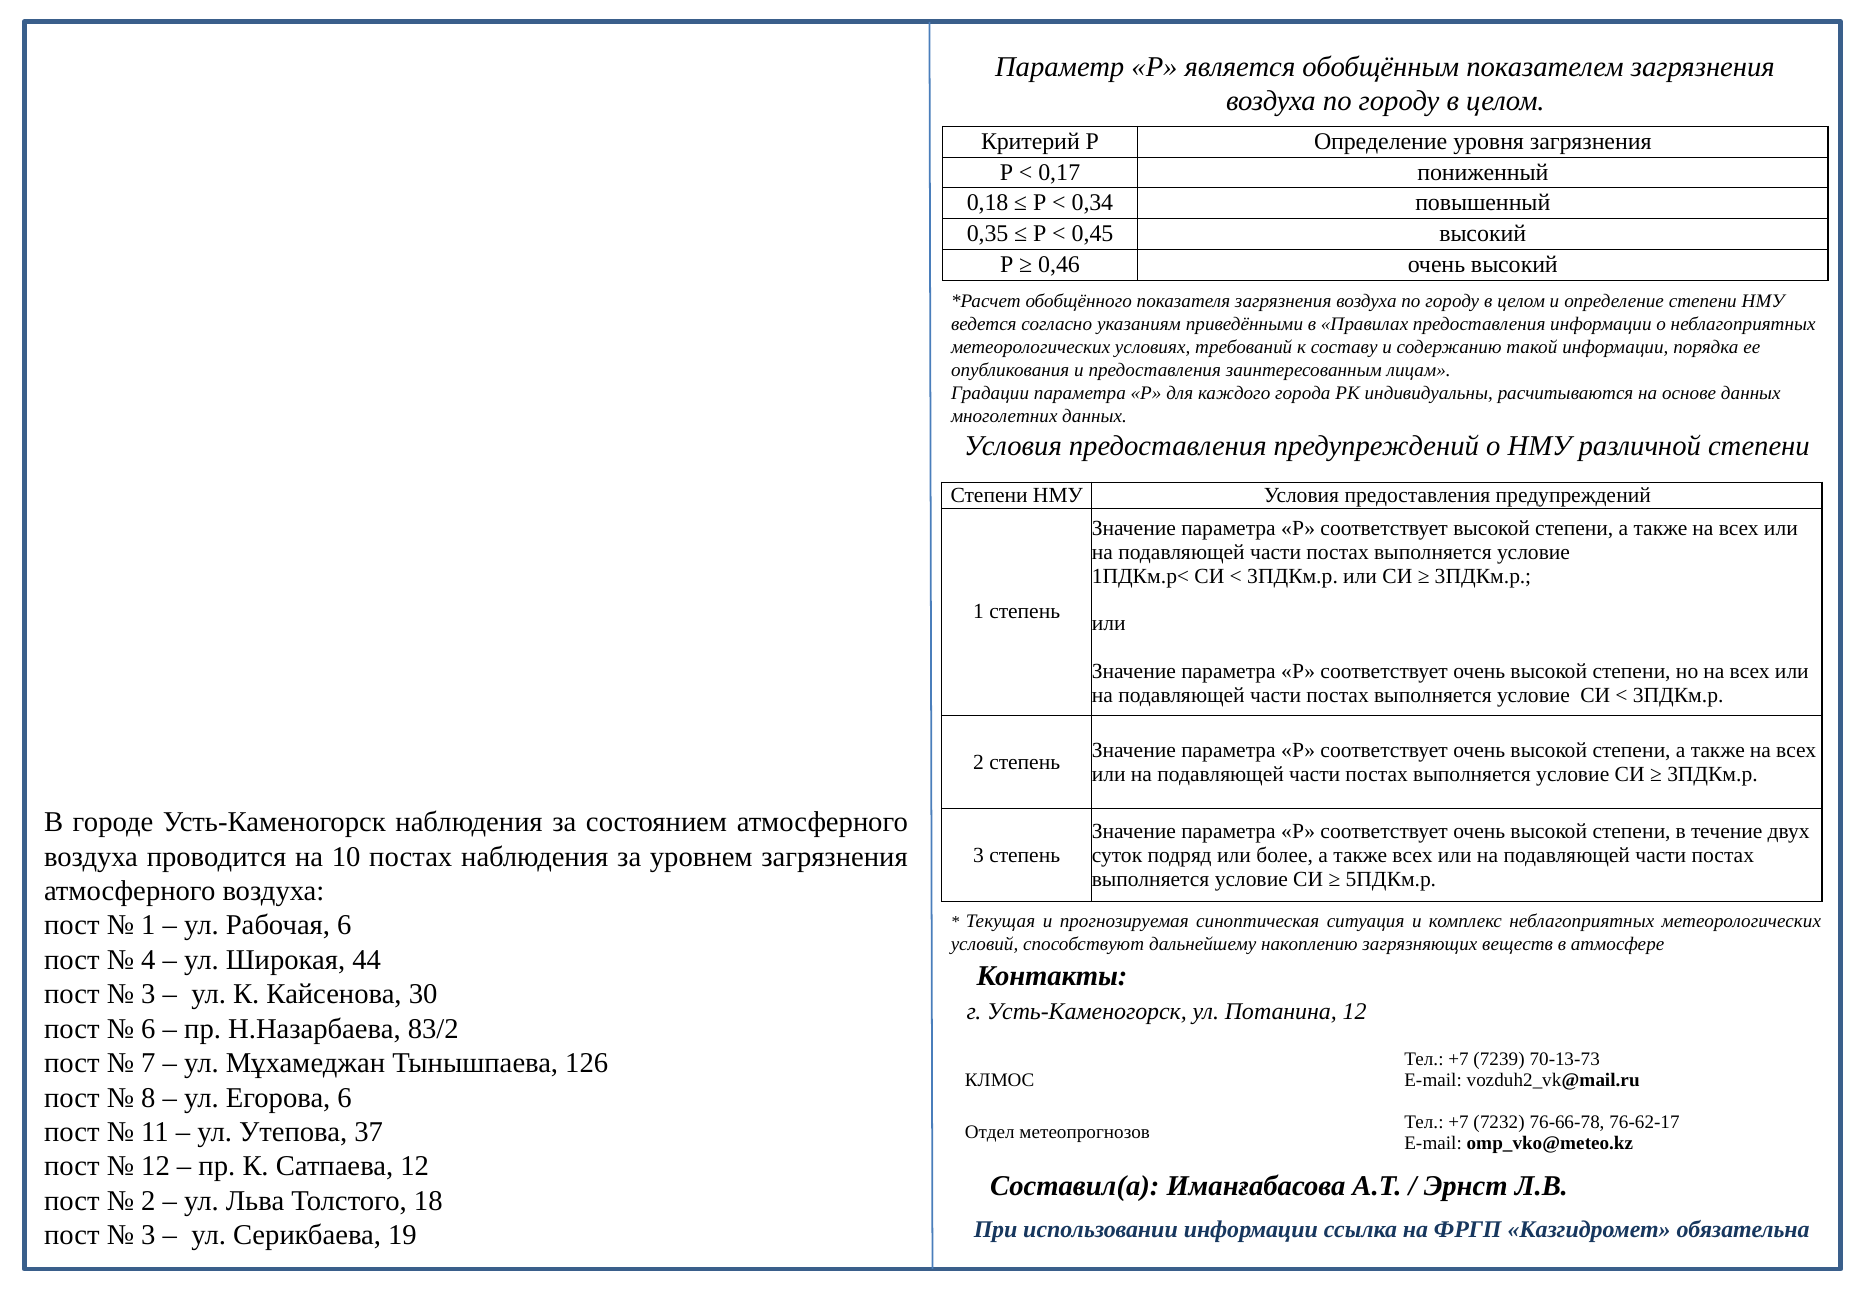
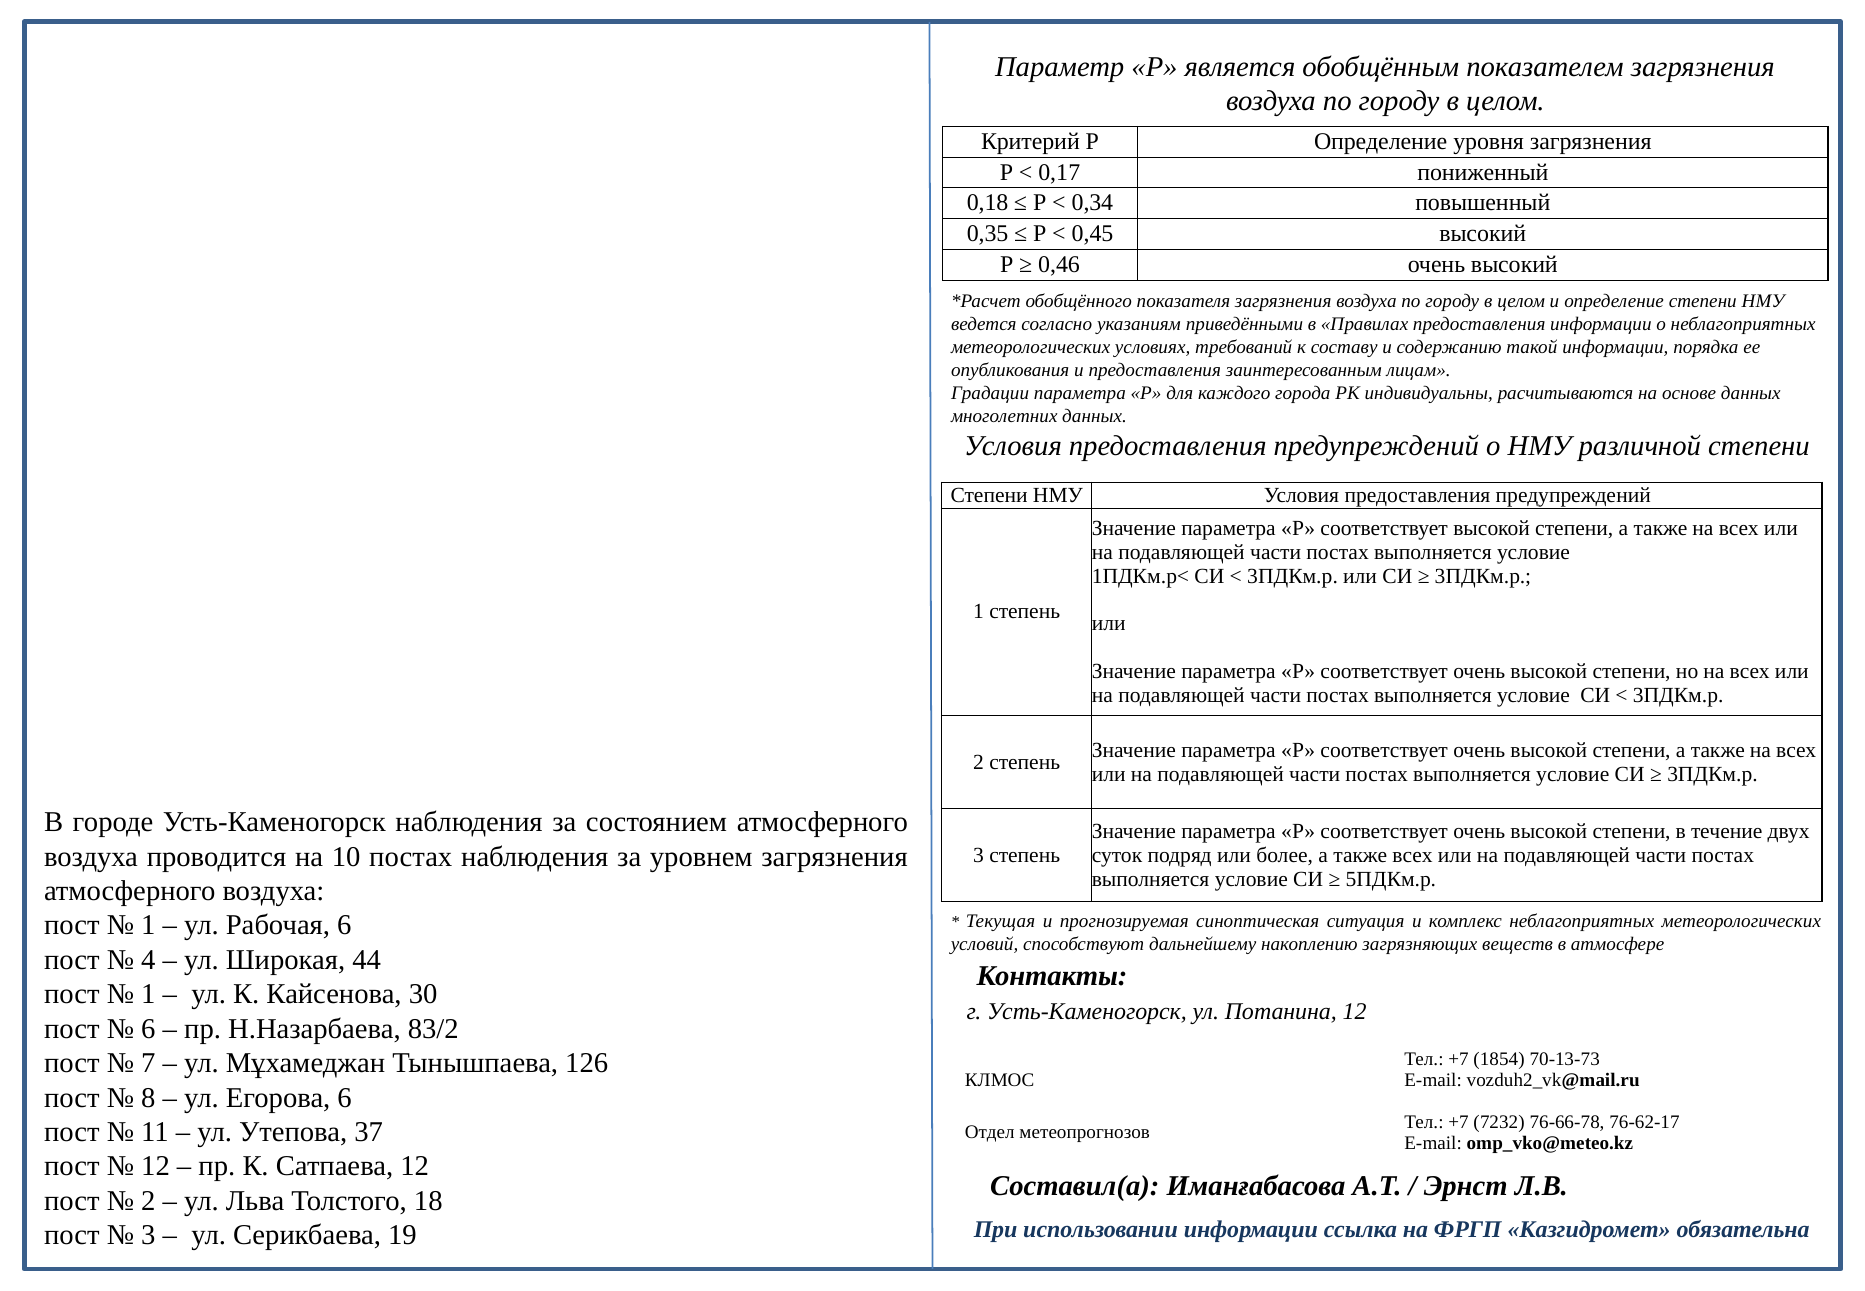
3 at (148, 994): 3 -> 1
7239: 7239 -> 1854
